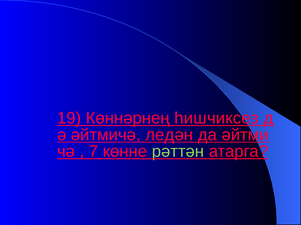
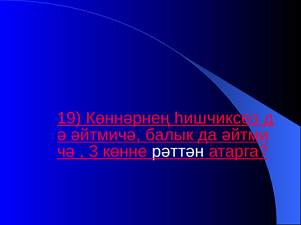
ледән: ледән -> балык
7: 7 -> 3
рәттән colour: light green -> white
